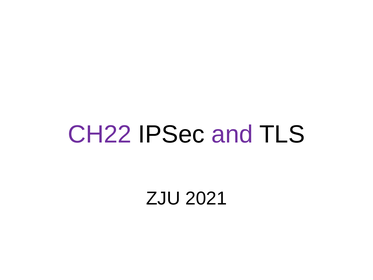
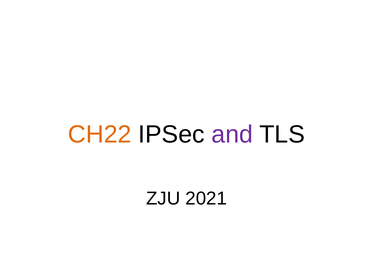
CH22 colour: purple -> orange
